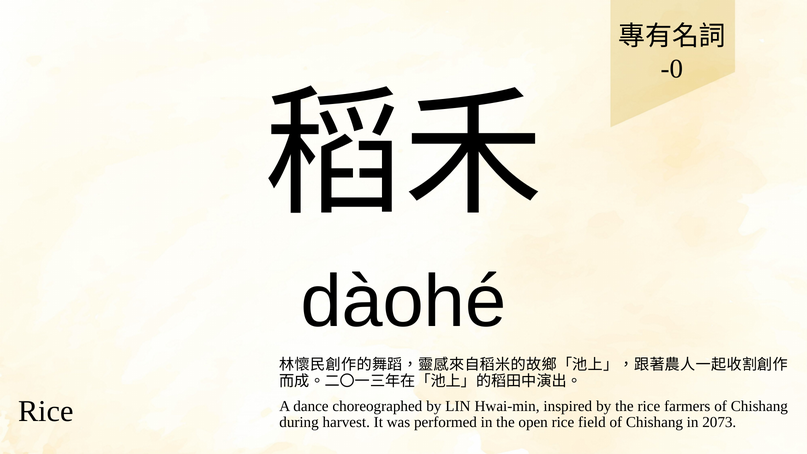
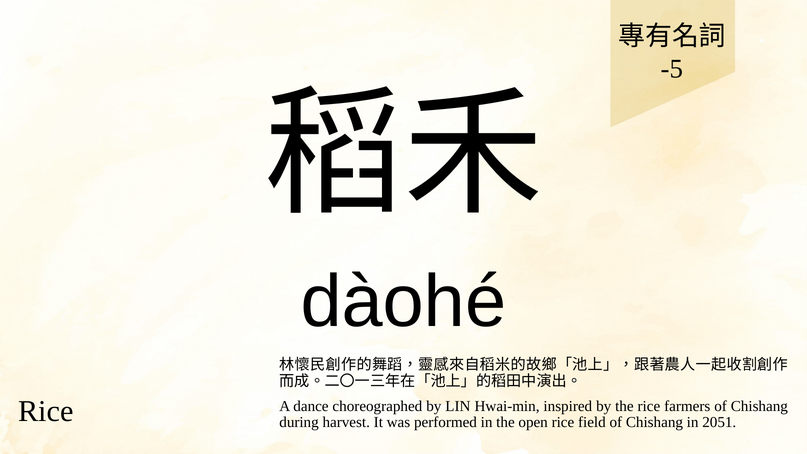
-0: -0 -> -5
2073: 2073 -> 2051
